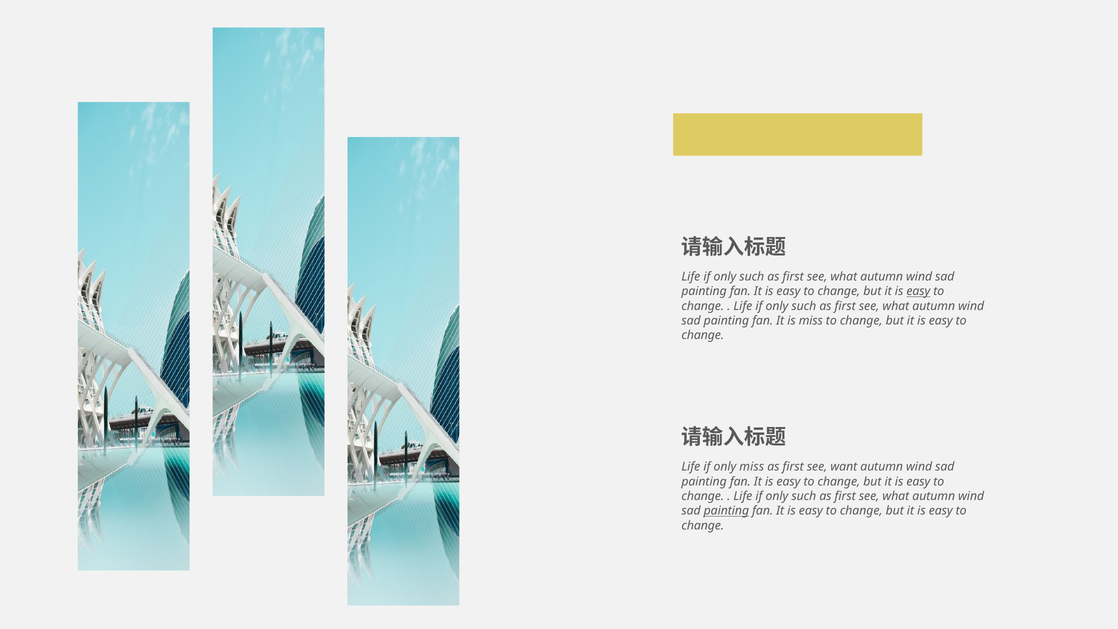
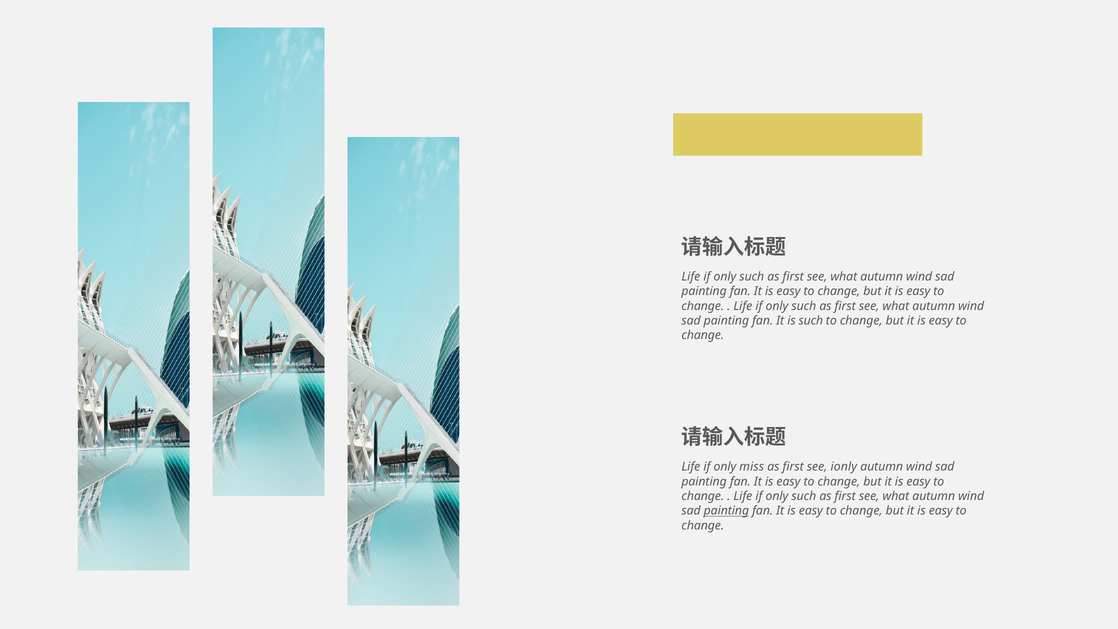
easy at (918, 291) underline: present -> none
is miss: miss -> such
want: want -> ionly
